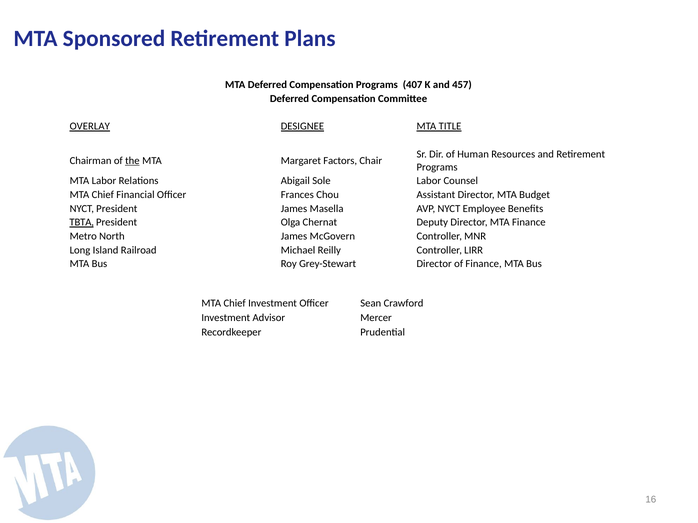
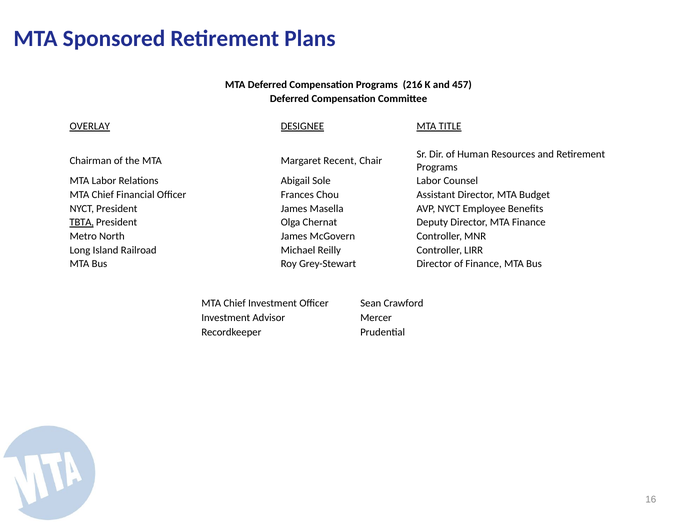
407: 407 -> 216
the underline: present -> none
Factors: Factors -> Recent
